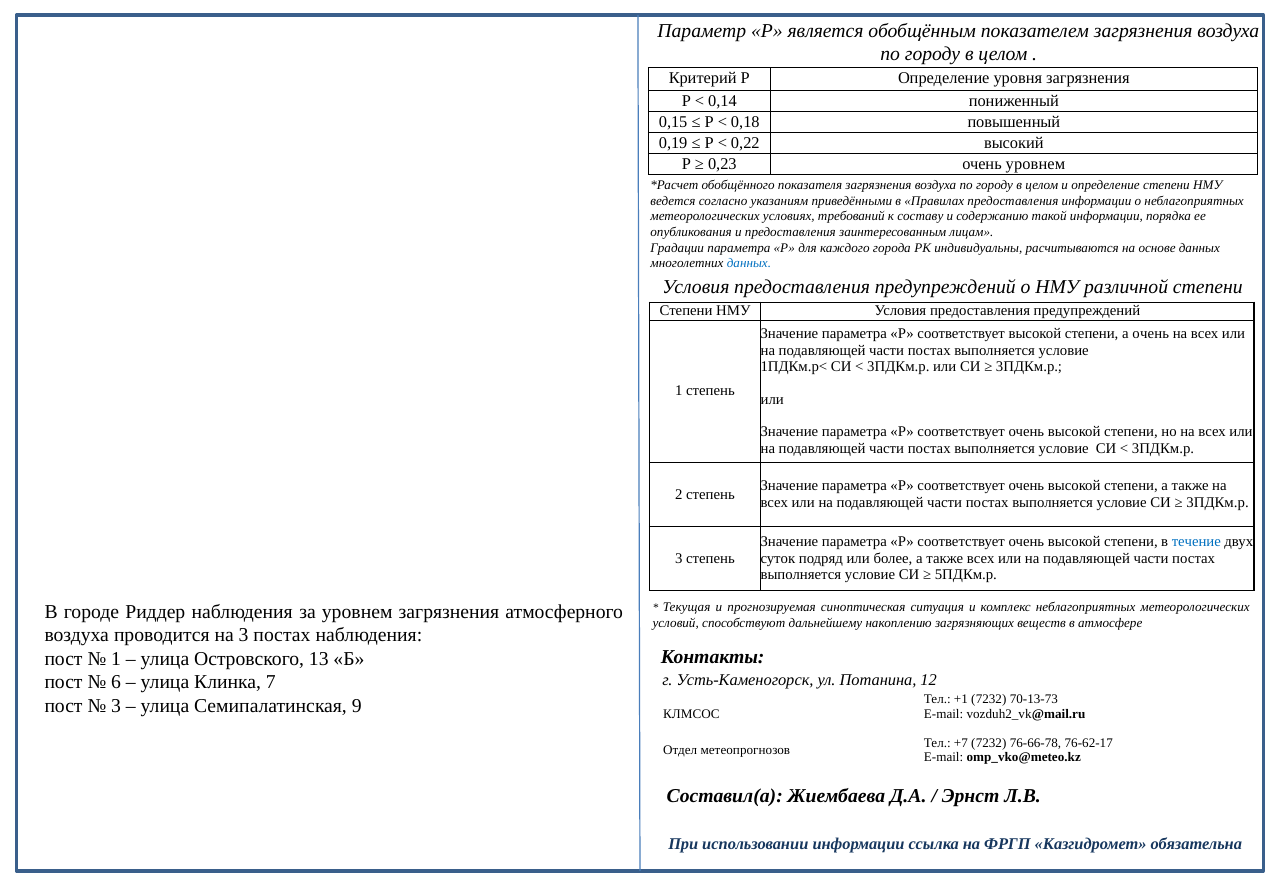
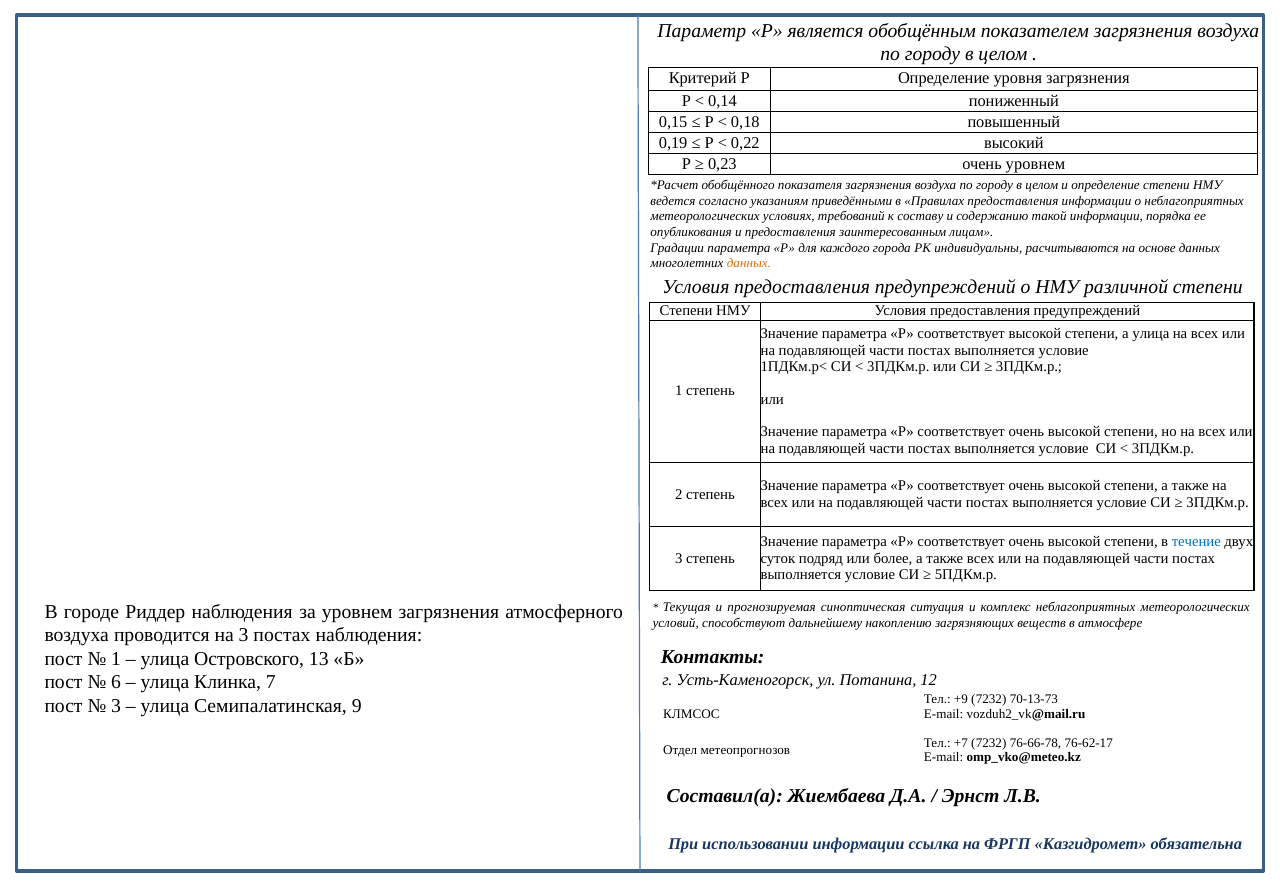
данных at (749, 264) colour: blue -> orange
а очень: очень -> улица
+1: +1 -> +9
